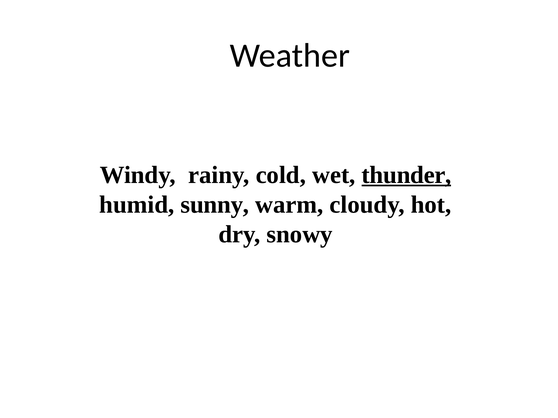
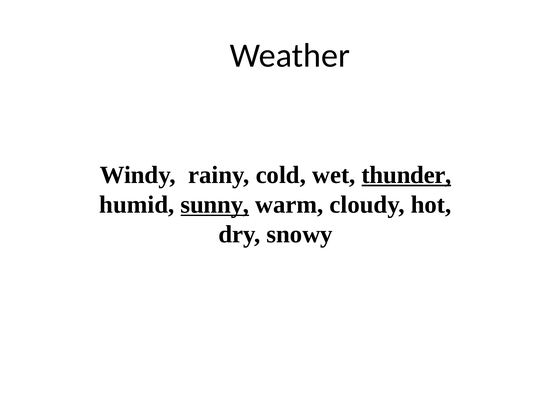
sunny underline: none -> present
